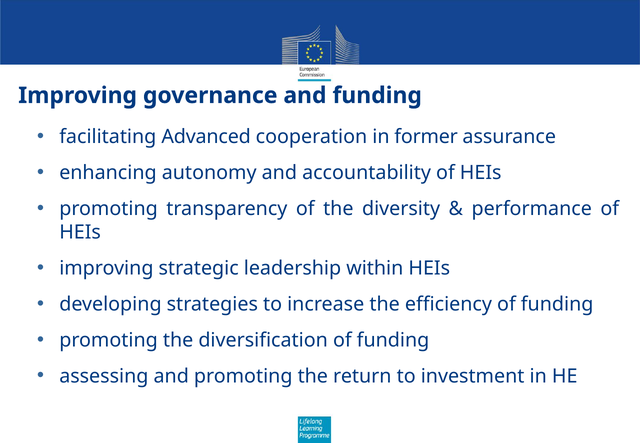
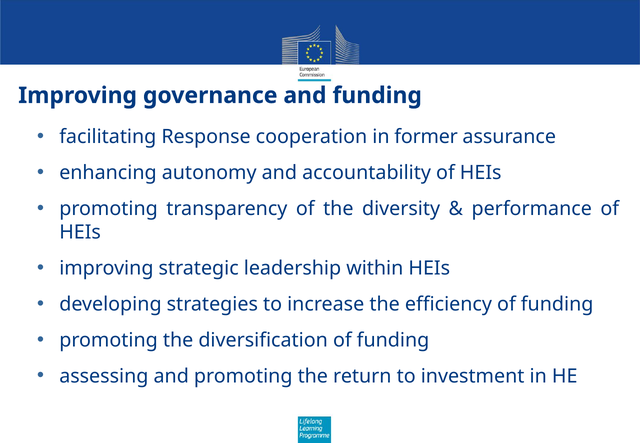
Advanced: Advanced -> Response
